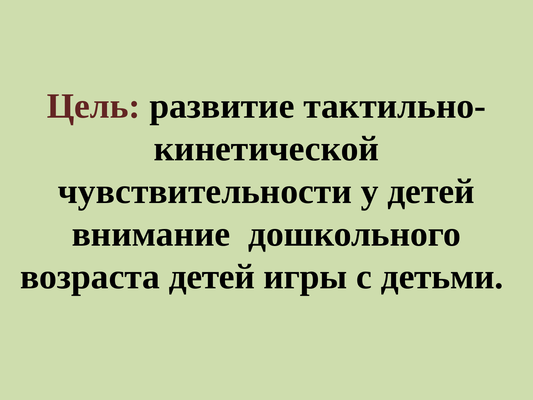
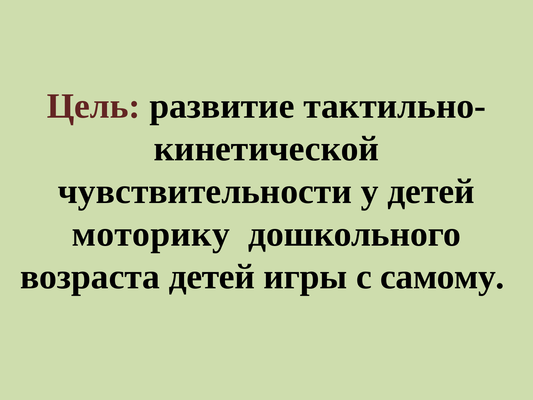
внимание: внимание -> моторику
детьми: детьми -> самому
